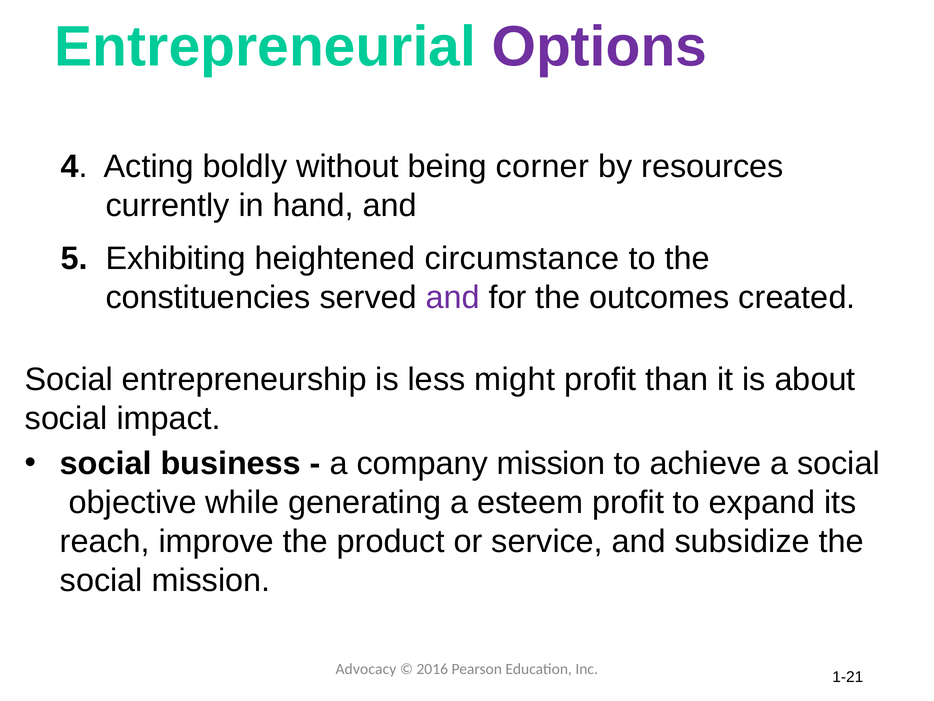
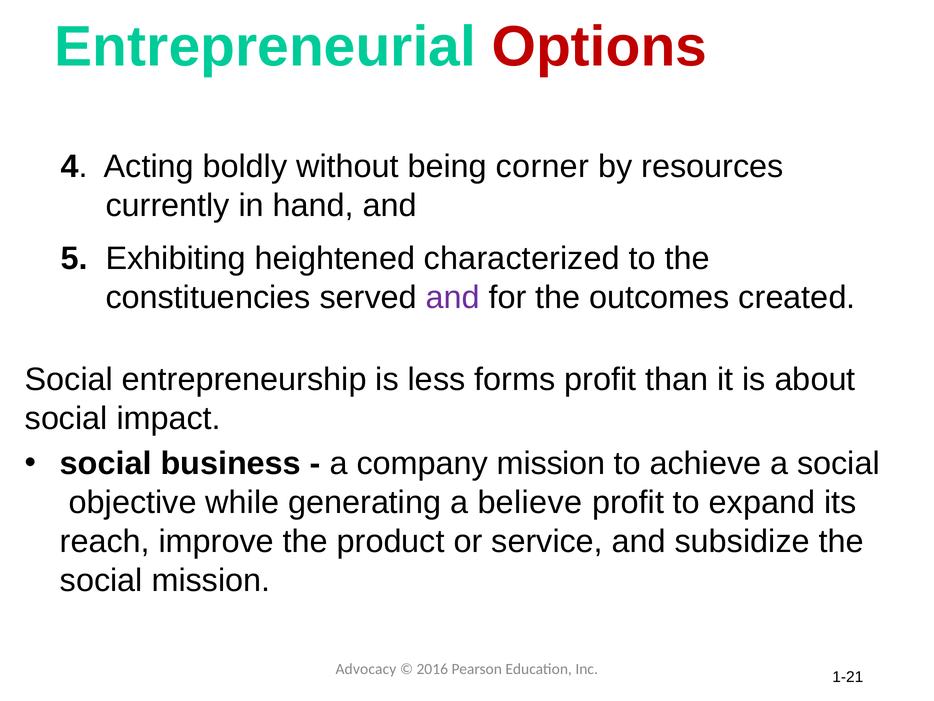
Options colour: purple -> red
circumstance: circumstance -> characterized
might: might -> forms
esteem: esteem -> believe
